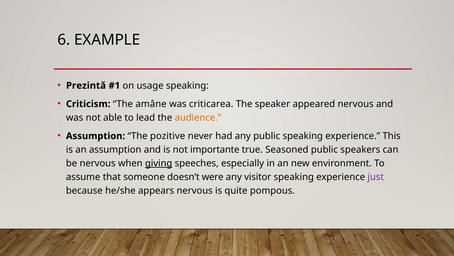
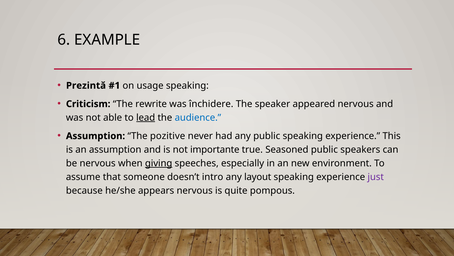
amâne: amâne -> rewrite
criticarea: criticarea -> închidere
lead underline: none -> present
audience colour: orange -> blue
were: were -> intro
visitor: visitor -> layout
